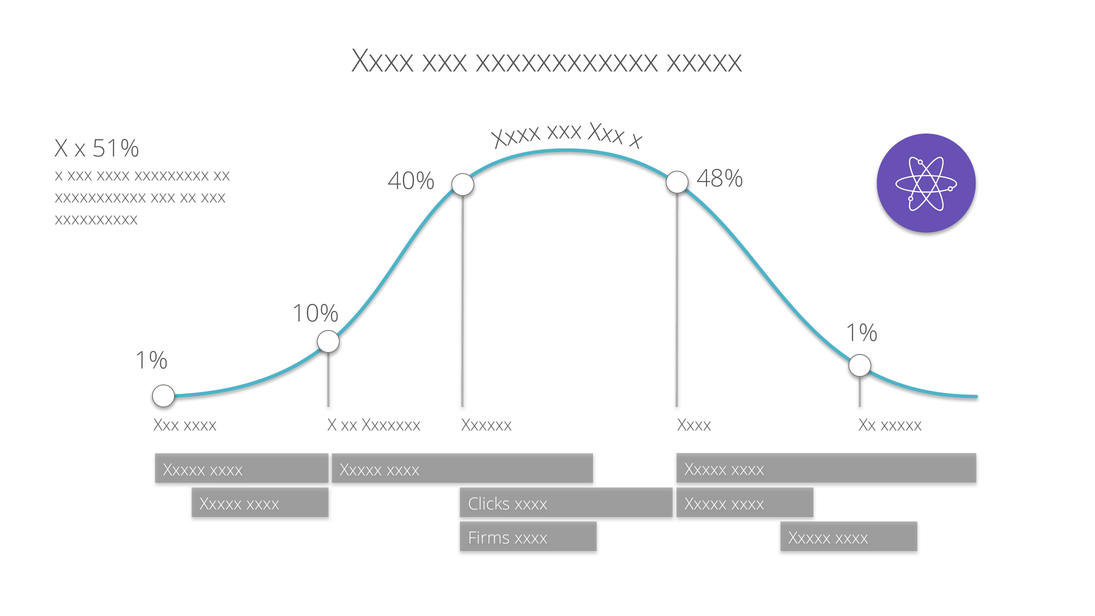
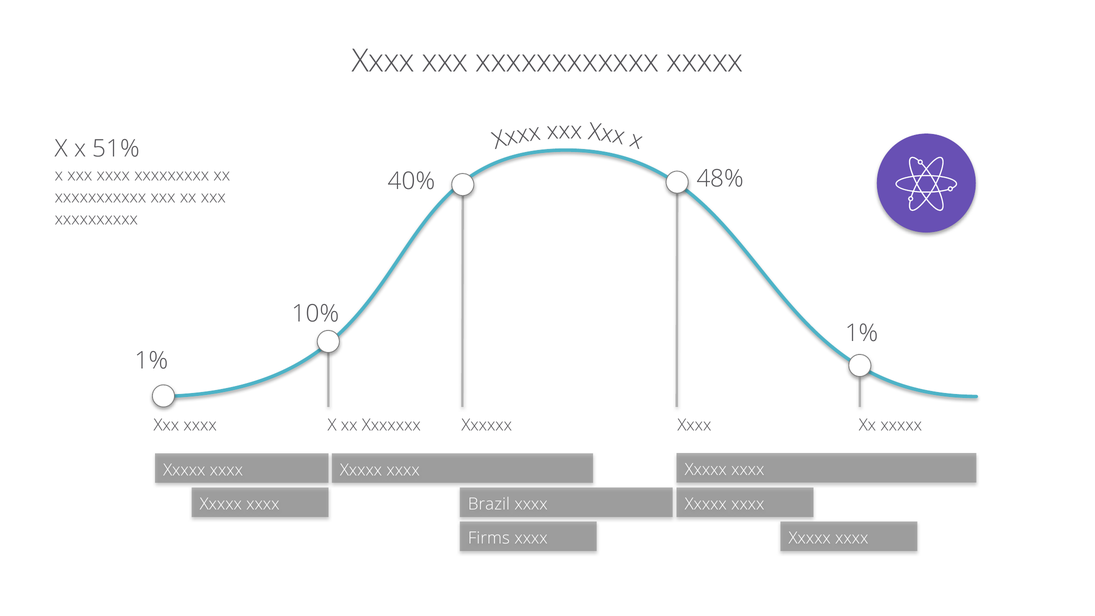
Clicks: Clicks -> Brazil
